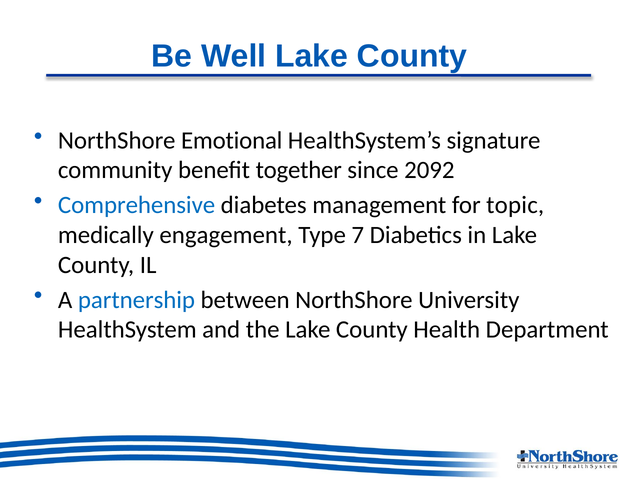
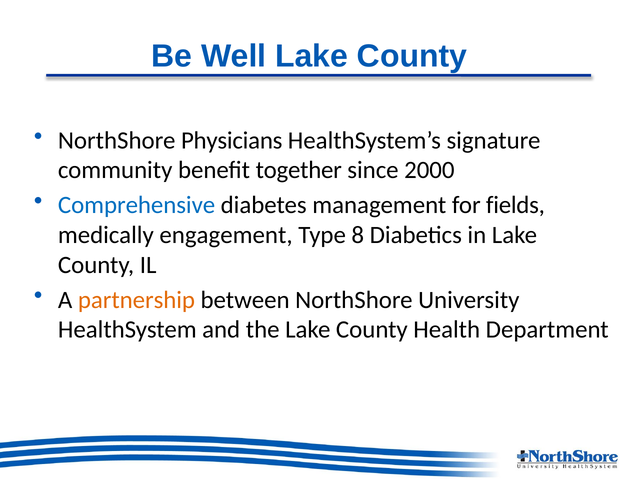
Emotional: Emotional -> Physicians
2092: 2092 -> 2000
topic: topic -> fields
7: 7 -> 8
partnership colour: blue -> orange
